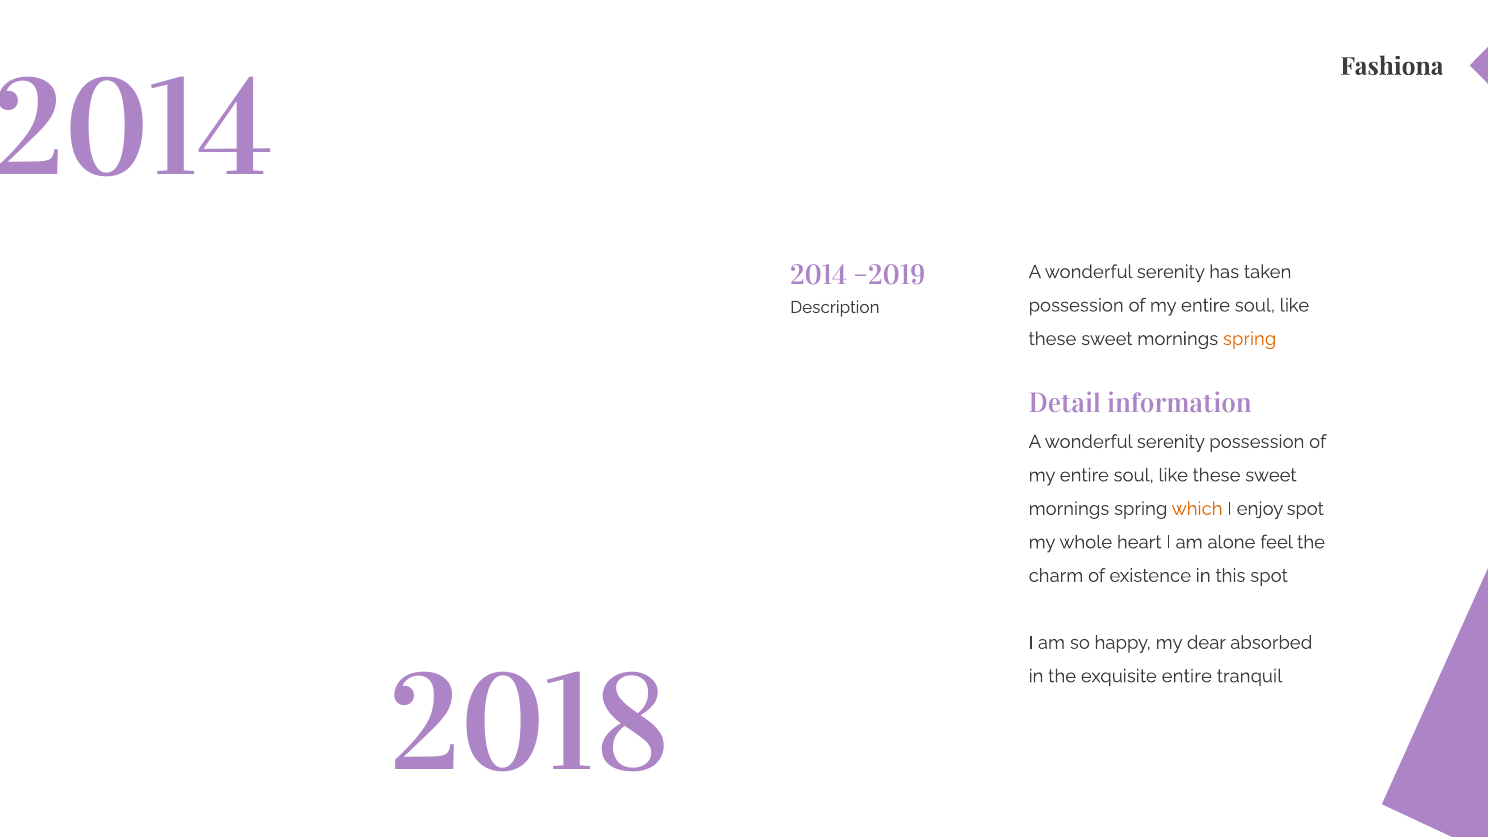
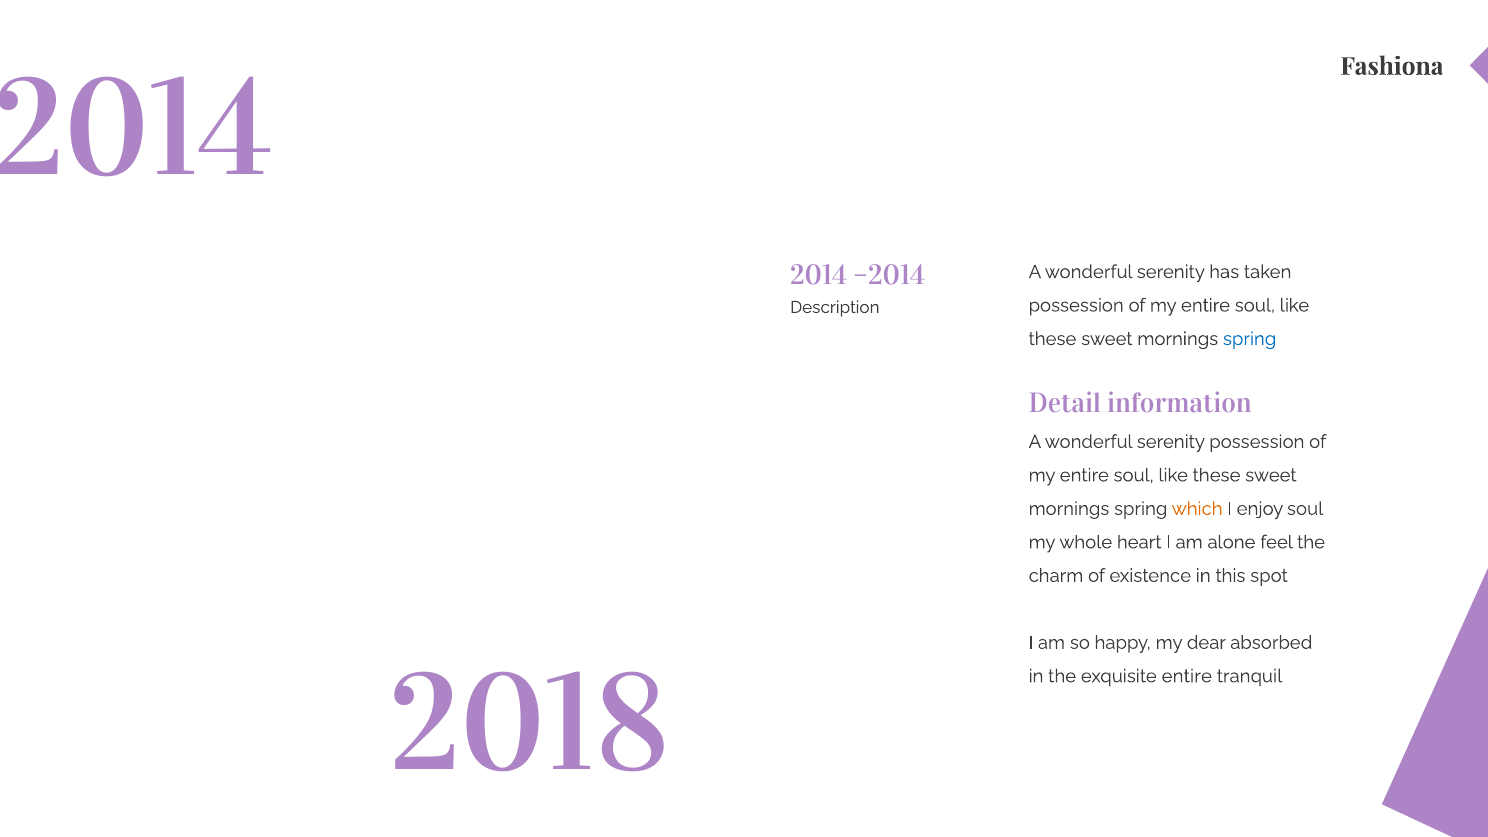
–2019: –2019 -> –2014
spring at (1250, 339) colour: orange -> blue
enjoy spot: spot -> soul
